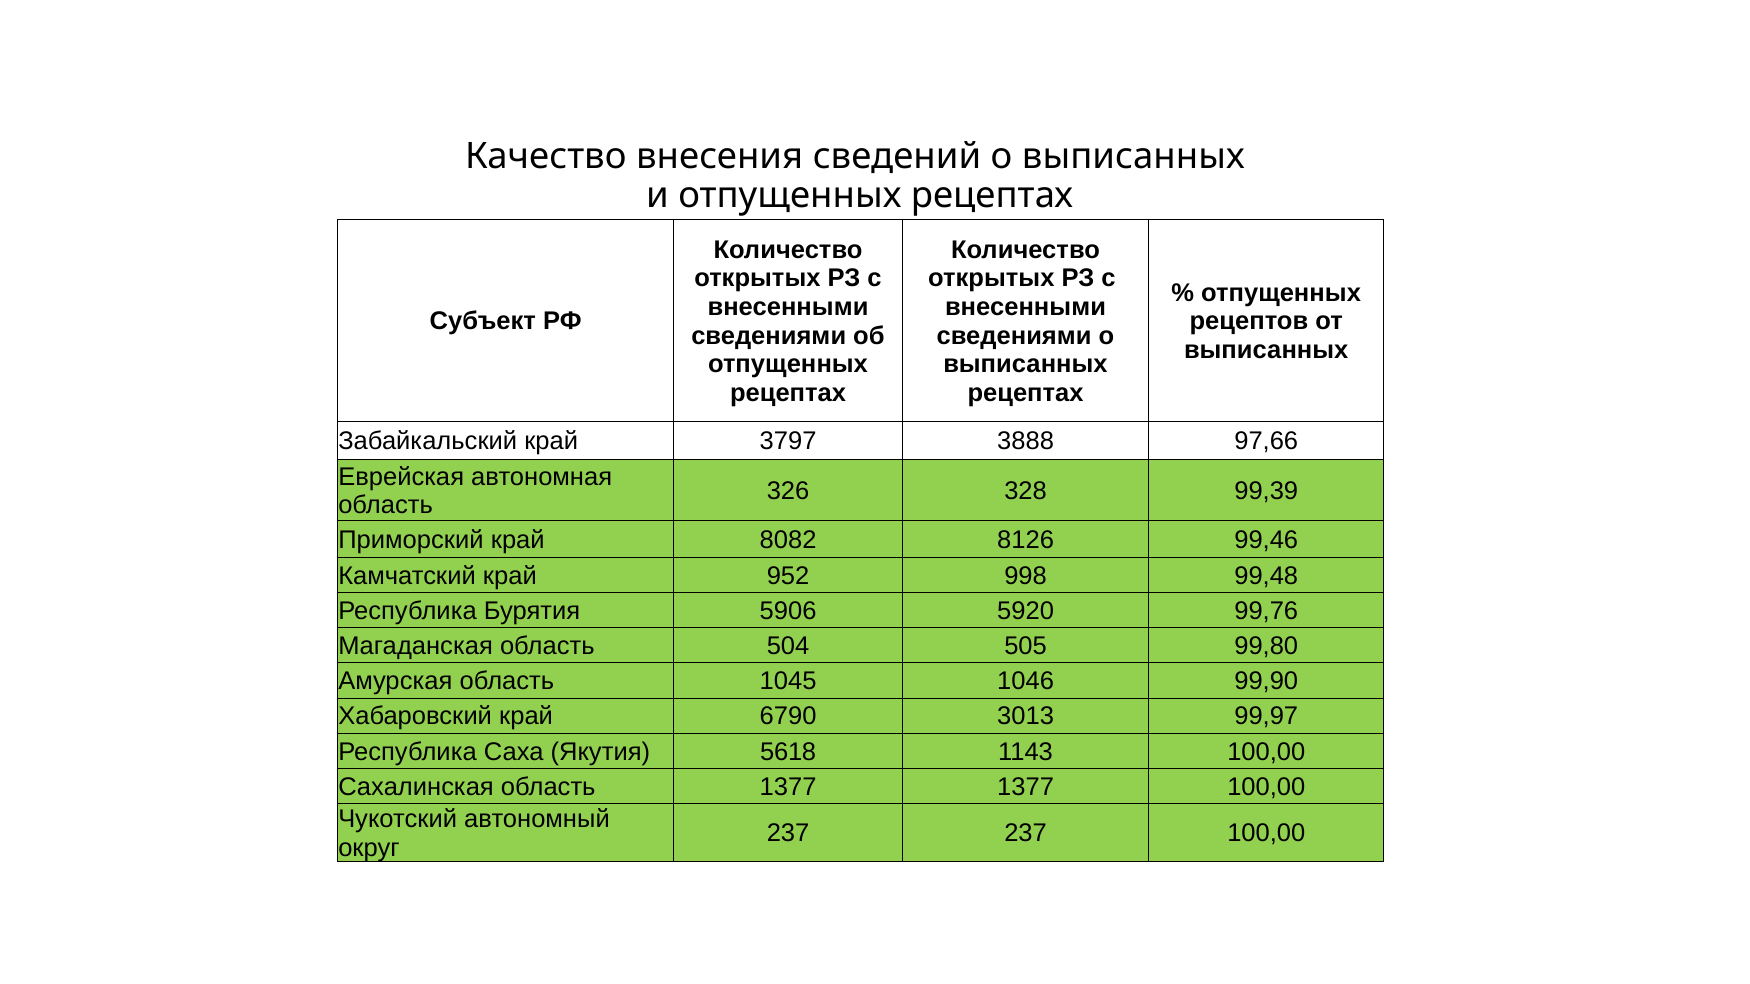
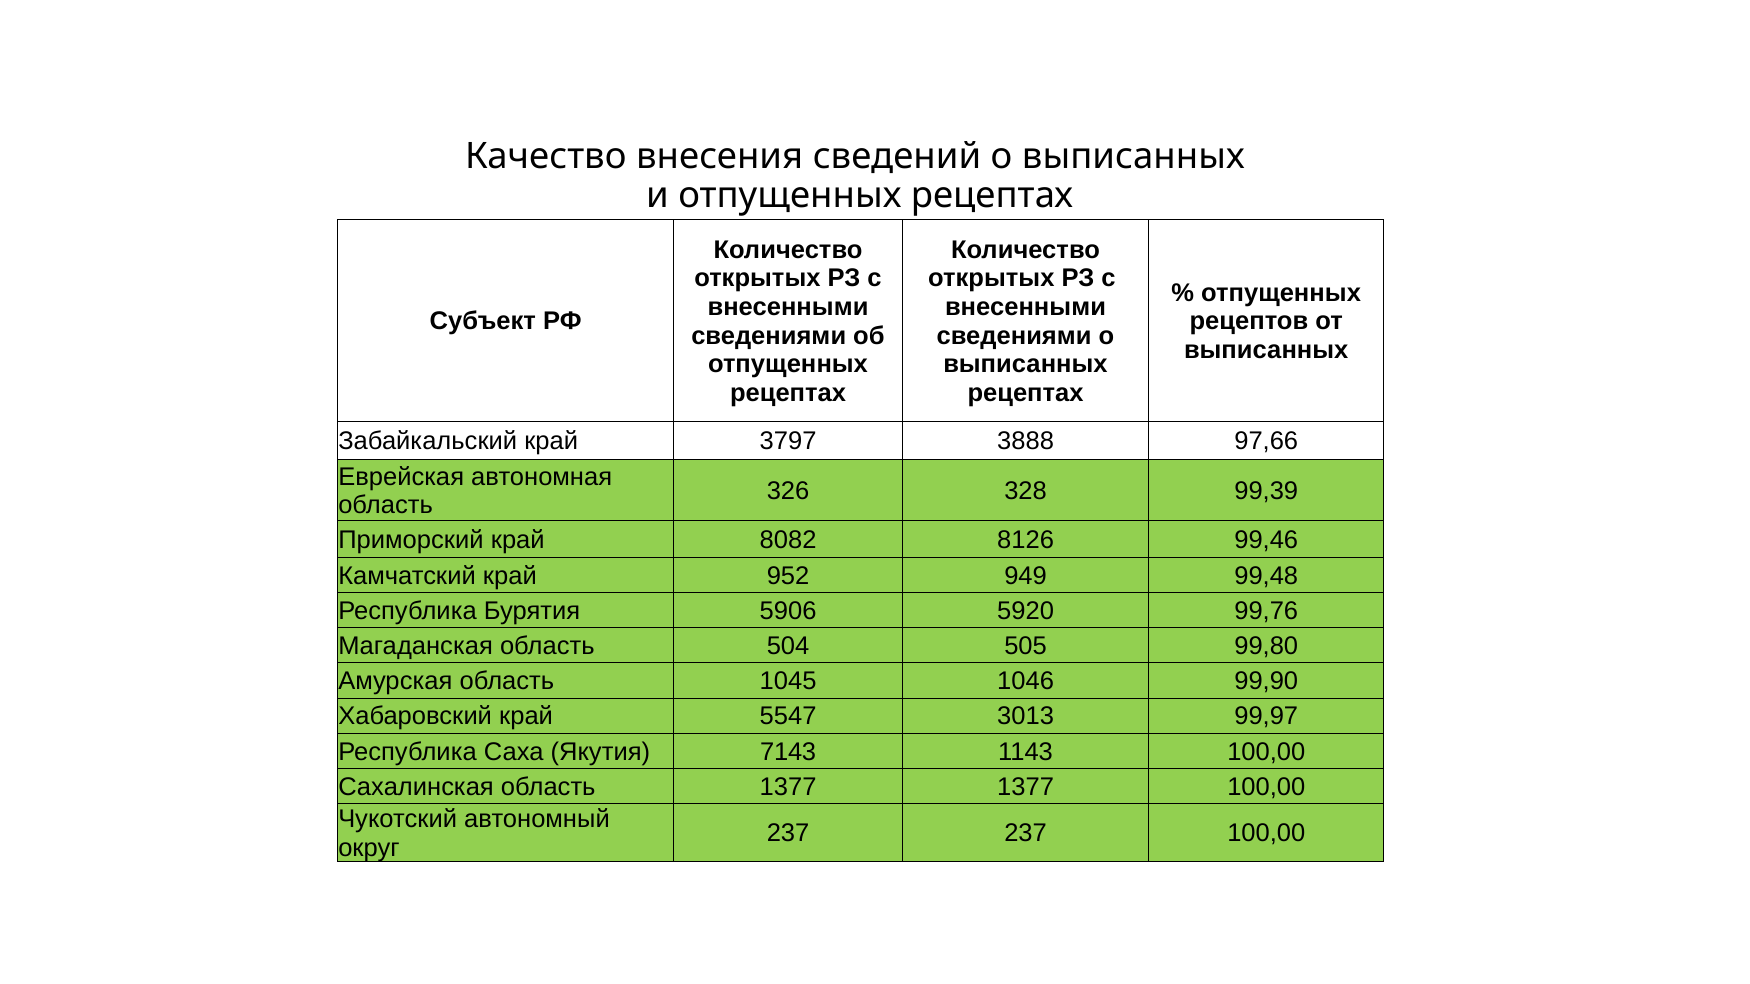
998: 998 -> 949
6790: 6790 -> 5547
5618: 5618 -> 7143
